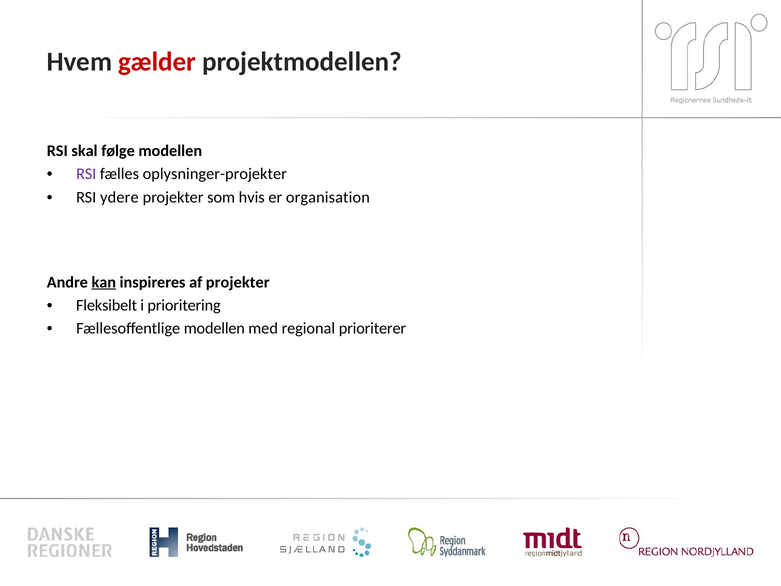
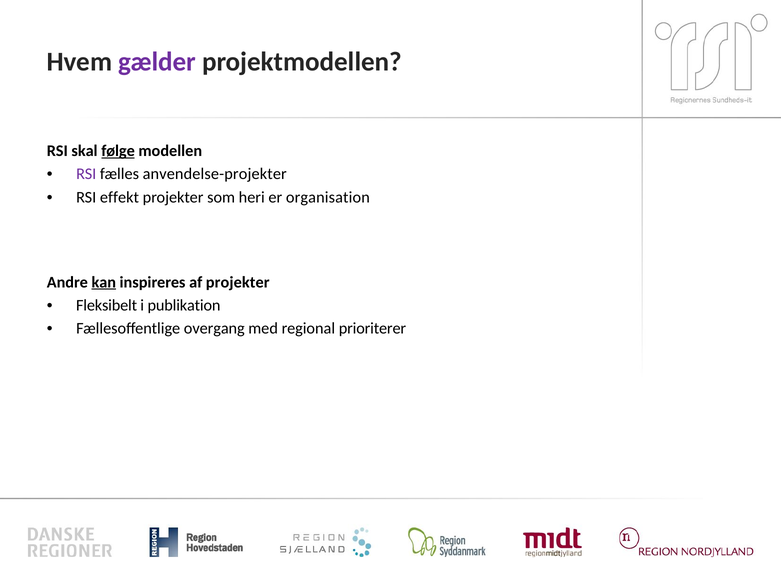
gælder colour: red -> purple
følge underline: none -> present
oplysninger-projekter: oplysninger-projekter -> anvendelse-projekter
ydere: ydere -> effekt
hvis: hvis -> heri
prioritering: prioritering -> publikation
Fællesoffentlige modellen: modellen -> overgang
